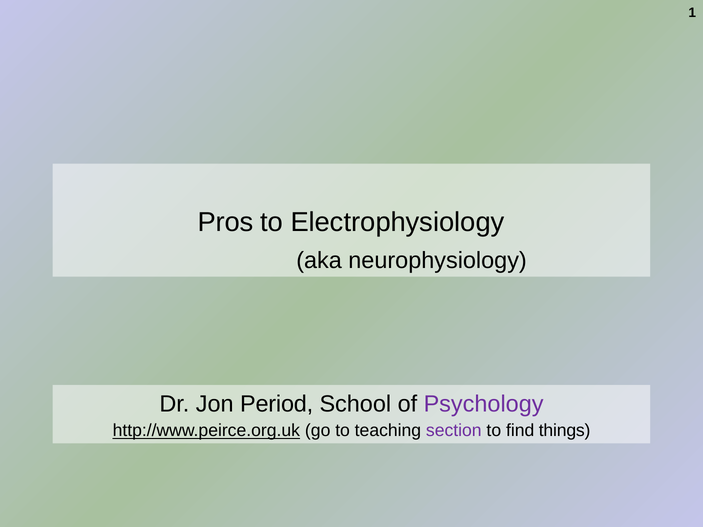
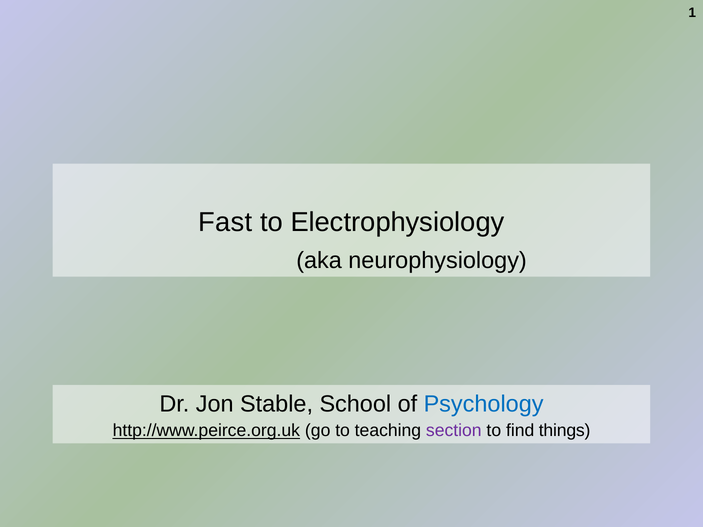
Pros: Pros -> Fast
Period: Period -> Stable
Psychology colour: purple -> blue
